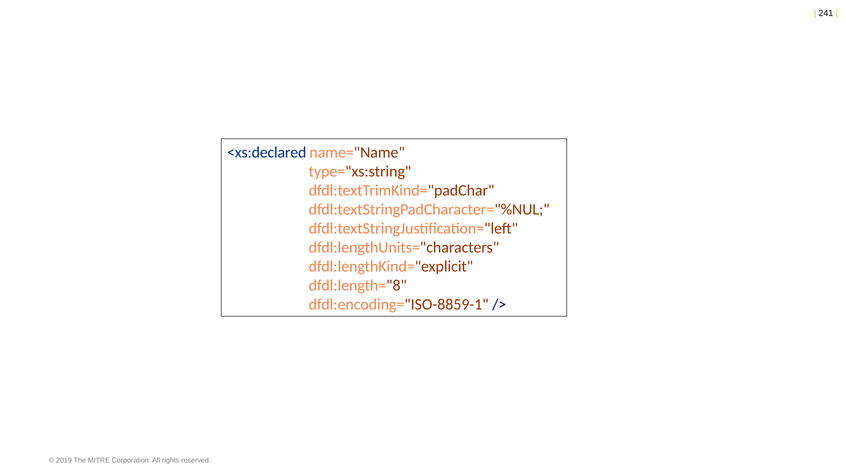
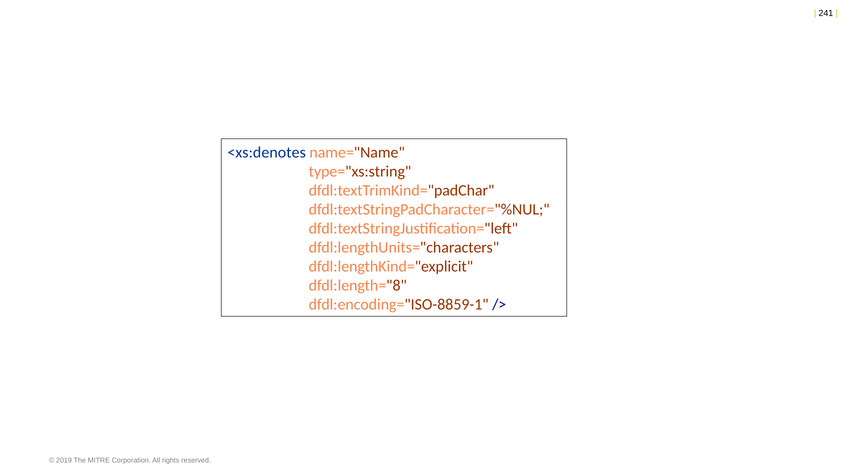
<xs:declared: <xs:declared -> <xs:denotes
